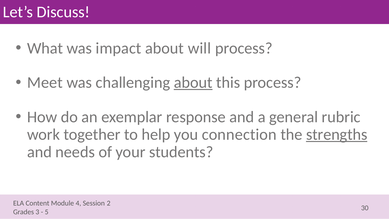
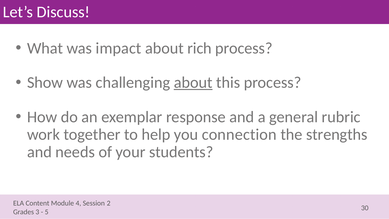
will: will -> rich
Meet: Meet -> Show
strengths underline: present -> none
